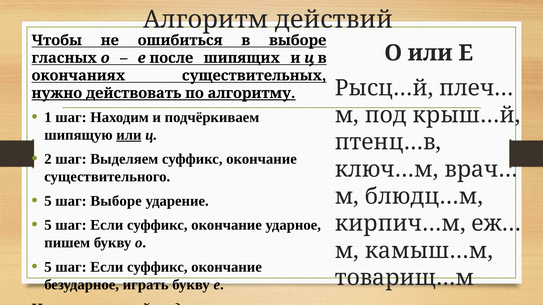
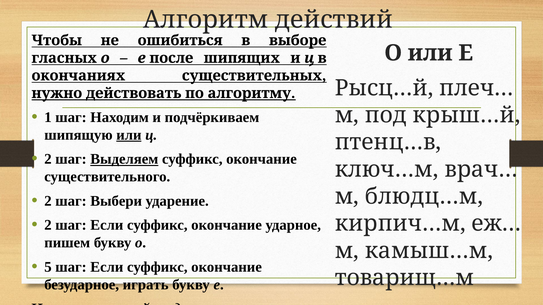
Выделяем underline: none -> present
5 at (48, 201): 5 -> 2
шаг Выборе: Выборе -> Выбери
5 at (48, 225): 5 -> 2
